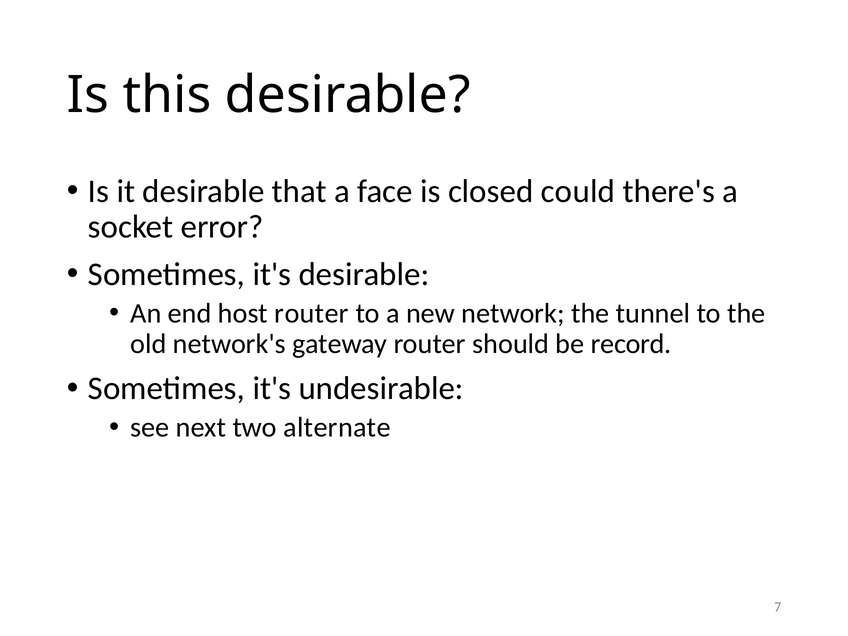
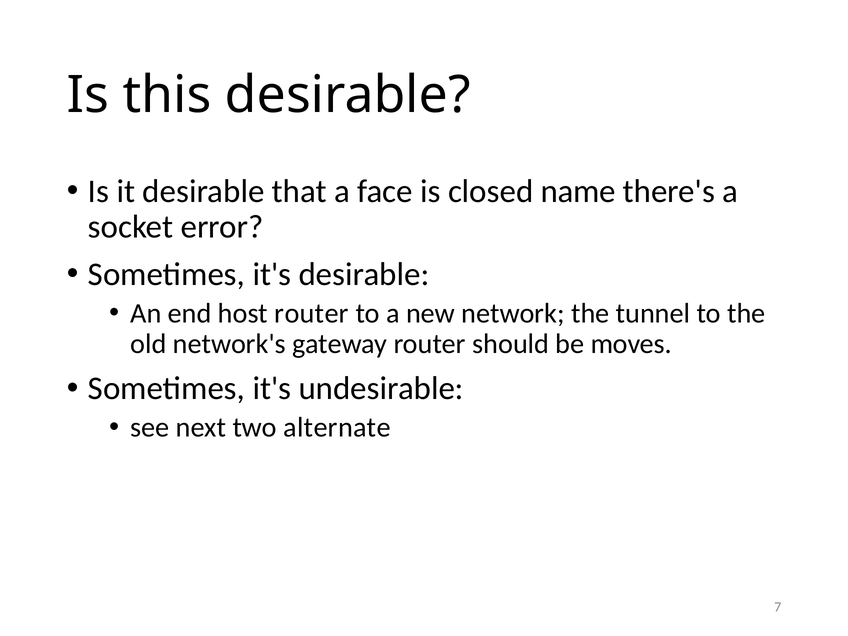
could: could -> name
record: record -> moves
